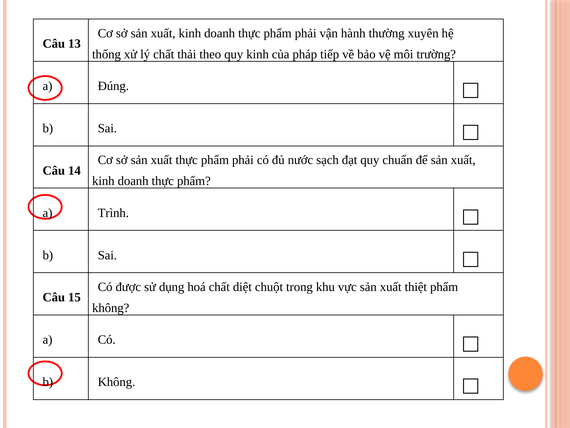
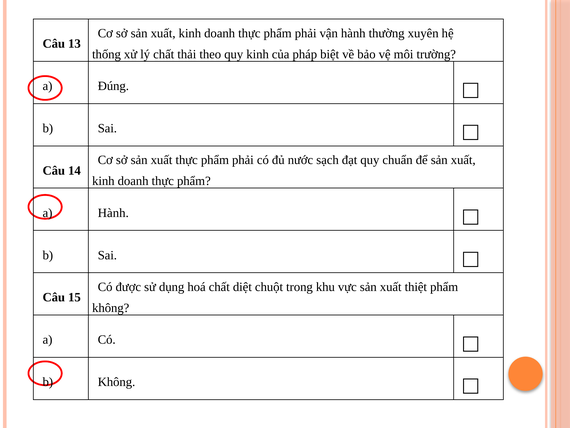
tiếp: tiếp -> biệt
a Trình: Trình -> Hành
